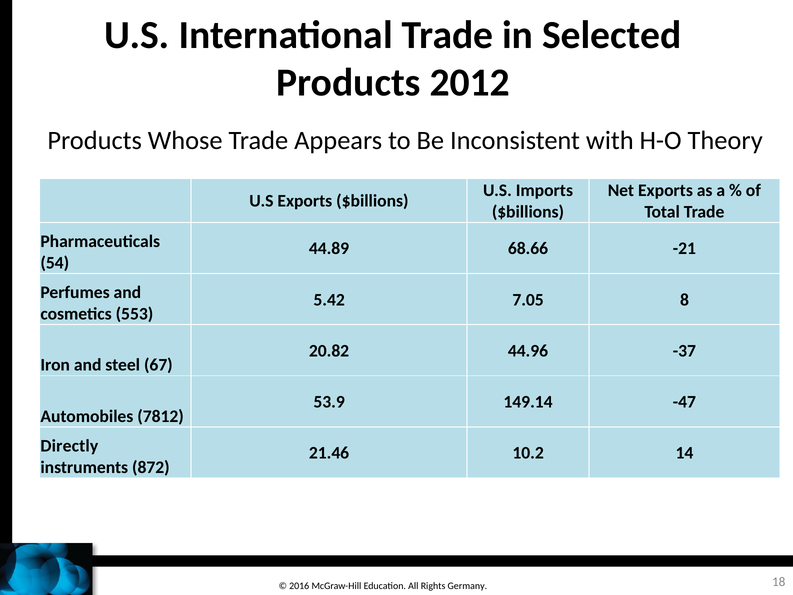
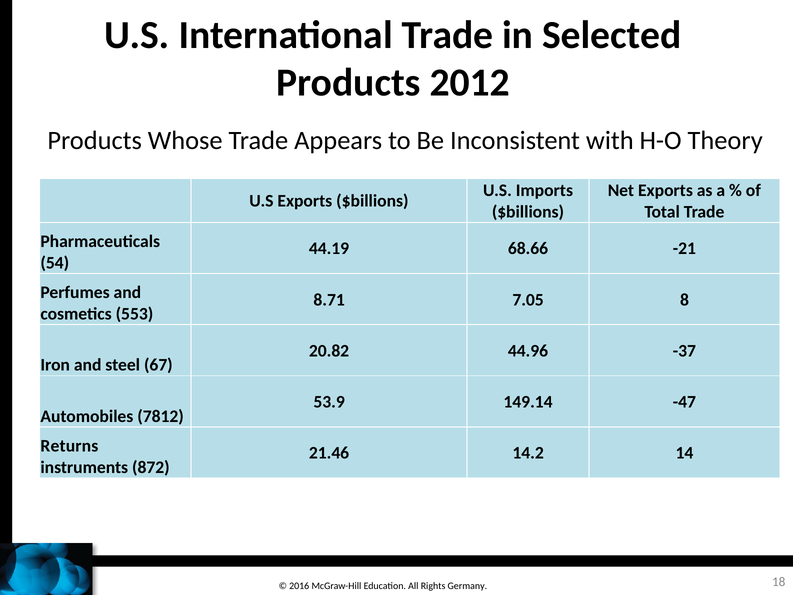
44.89: 44.89 -> 44.19
5.42: 5.42 -> 8.71
Directly: Directly -> Returns
10.2: 10.2 -> 14.2
